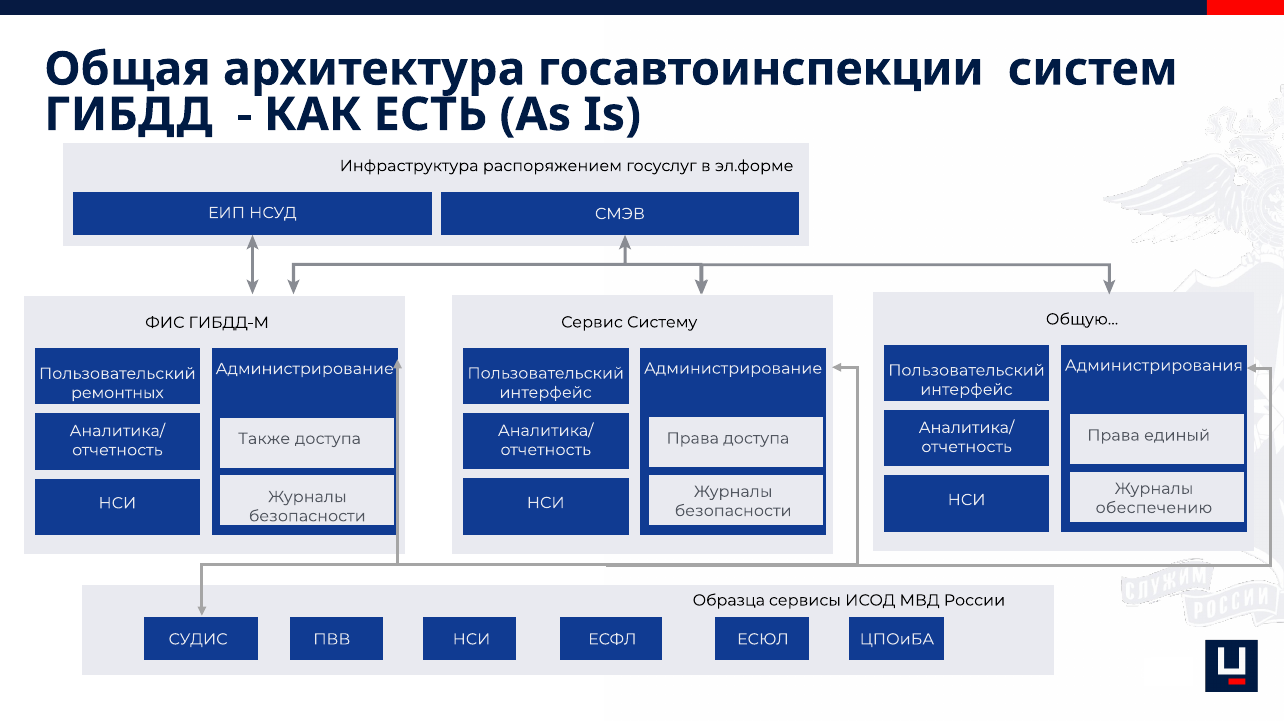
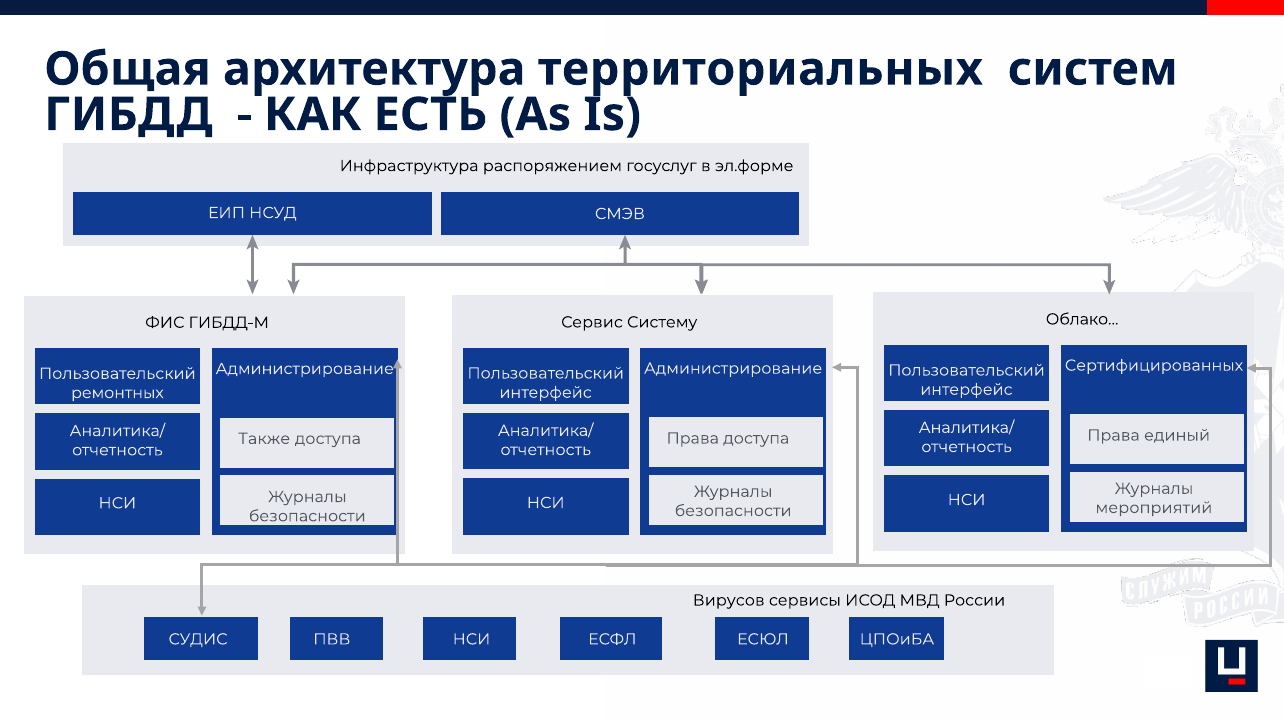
госавтоинспекции: госавтоинспекции -> территориальных
Общую…: Общую… -> Облако…
Администрирования: Администрирования -> Сертифицированных
обеспечению: обеспечению -> мероприятий
Образца: Образца -> Вирусов
